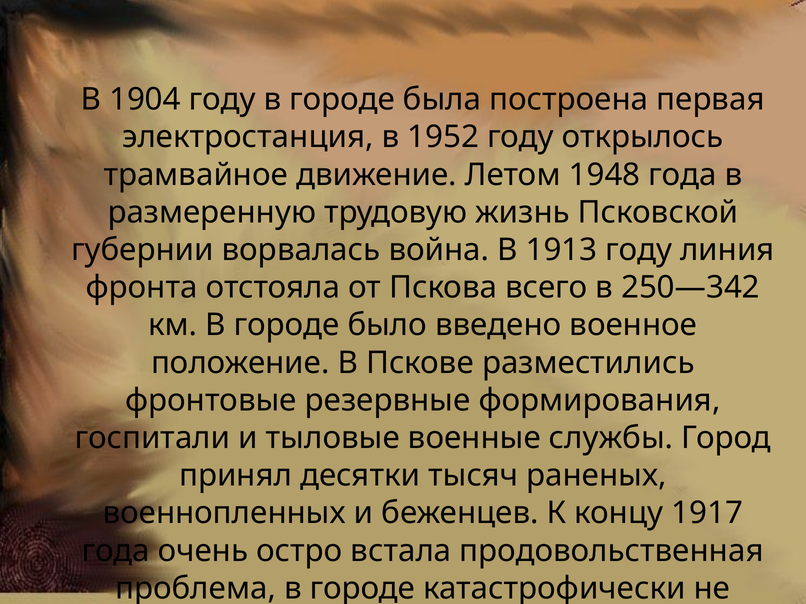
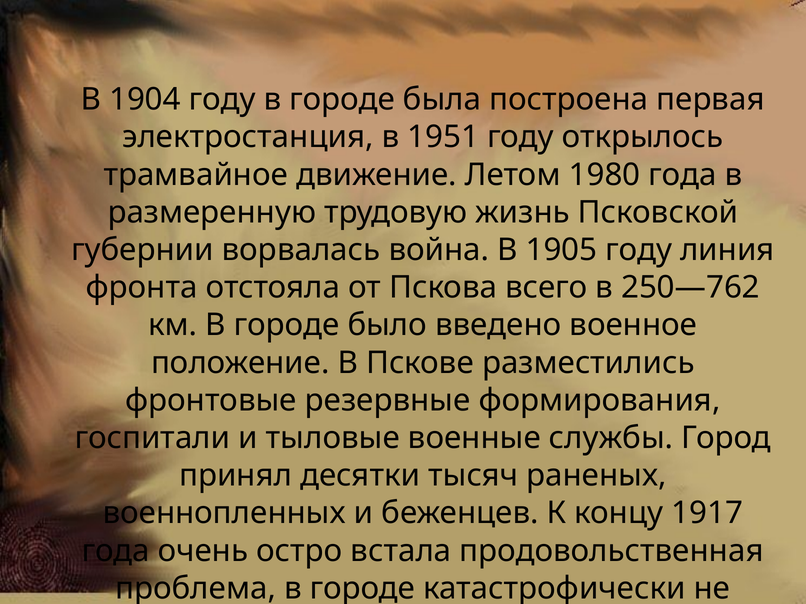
1952: 1952 -> 1951
1948: 1948 -> 1980
1913: 1913 -> 1905
250—342: 250—342 -> 250—762
